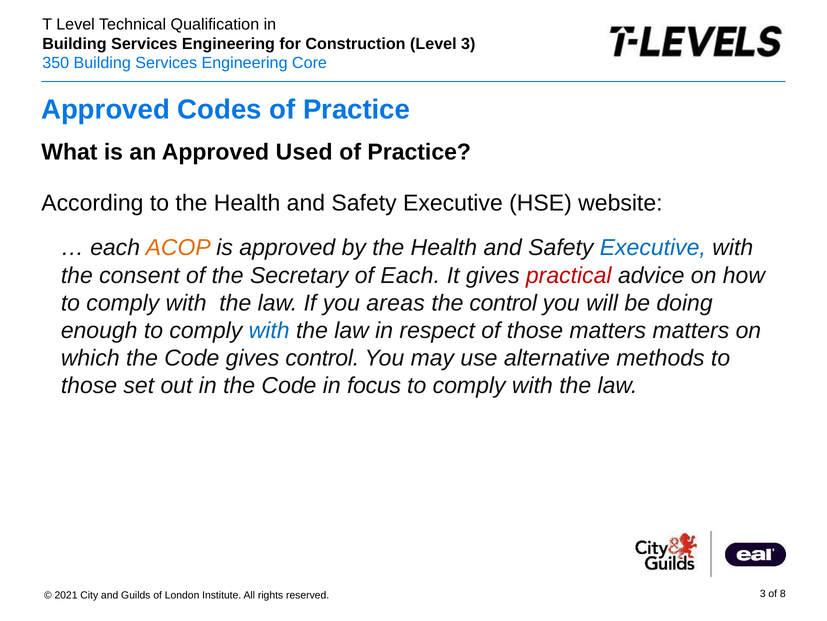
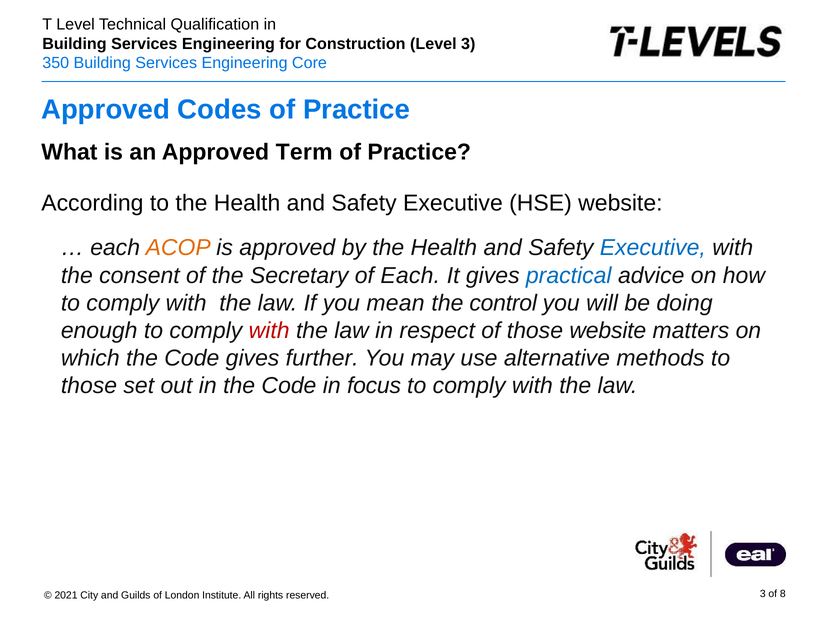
Used: Used -> Term
practical colour: red -> blue
areas: areas -> mean
with at (269, 330) colour: blue -> red
those matters: matters -> website
gives control: control -> further
